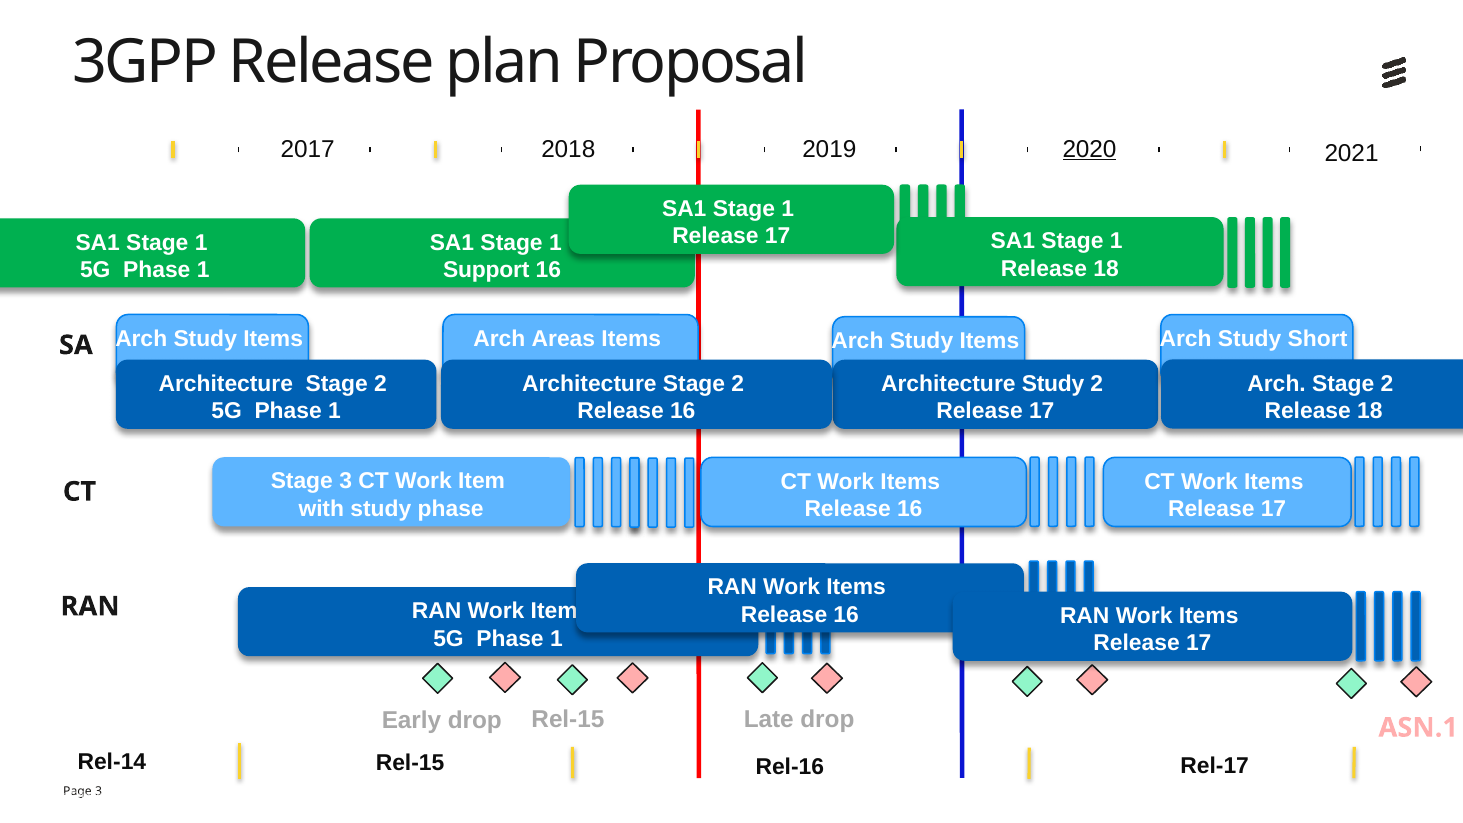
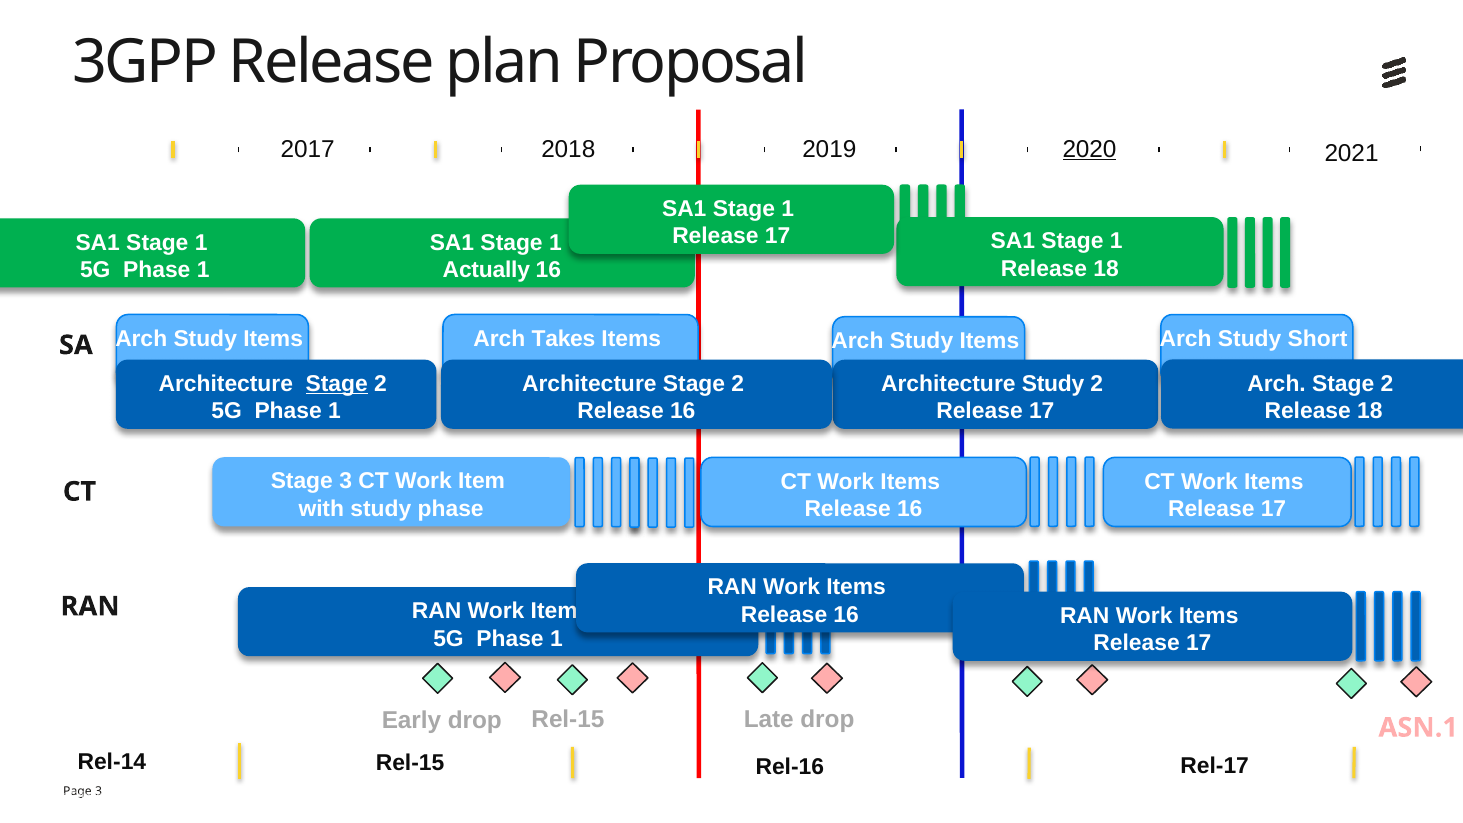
Support: Support -> Actually
Areas: Areas -> Takes
Stage at (337, 384) underline: none -> present
